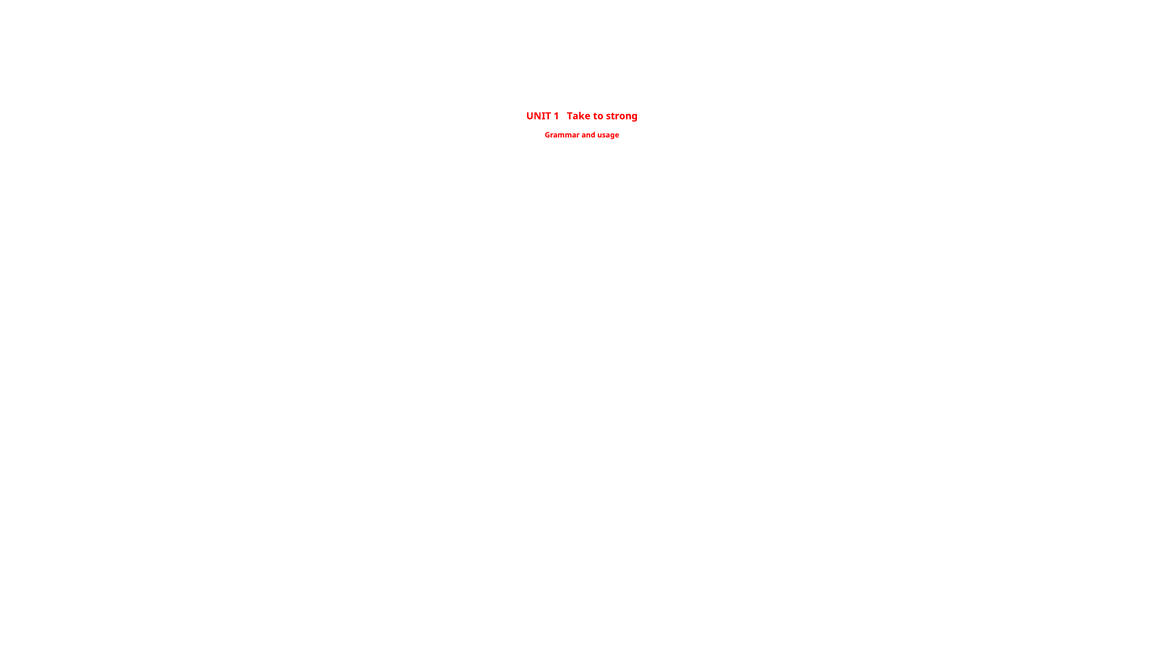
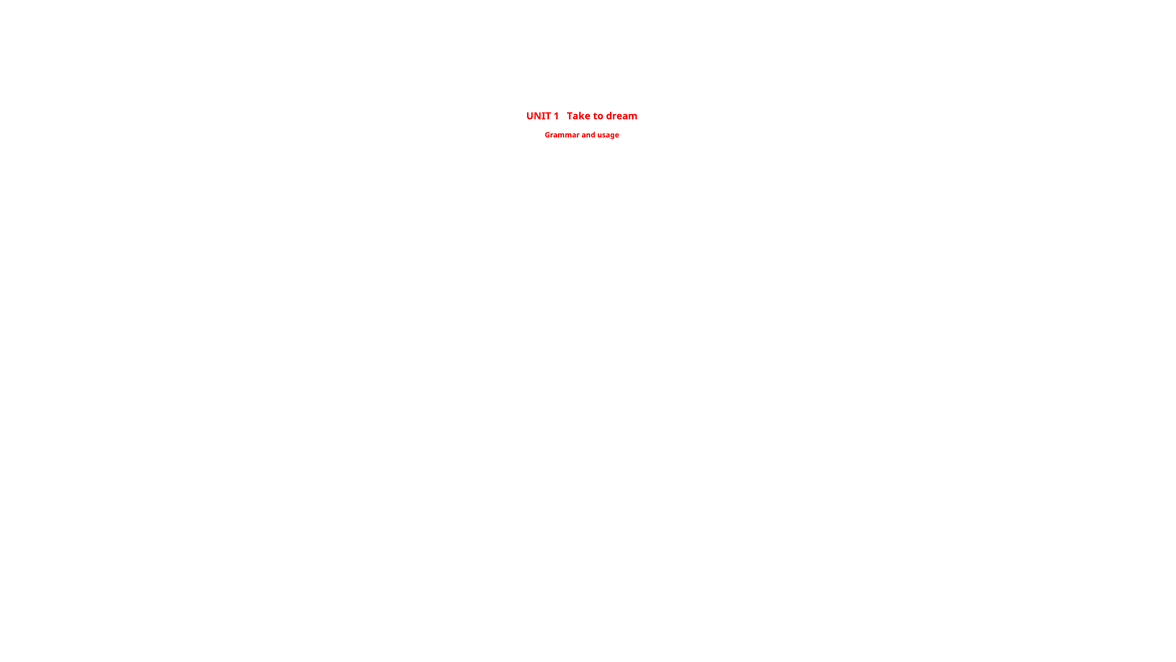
strong: strong -> dream
